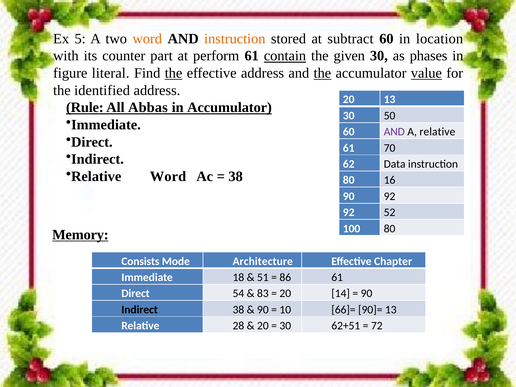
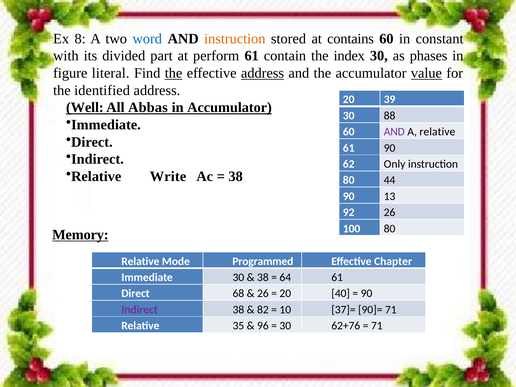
5: 5 -> 8
word at (147, 39) colour: orange -> blue
subtract: subtract -> contains
location: location -> constant
counter: counter -> divided
contain underline: present -> none
given: given -> index
address at (263, 73) underline: none -> present
the at (322, 73) underline: present -> none
20 13: 13 -> 39
Rule: Rule -> Well
50: 50 -> 88
61 70: 70 -> 90
Data: Data -> Only
Relative Word: Word -> Write
16: 16 -> 44
90 92: 92 -> 13
92 52: 52 -> 26
Consists at (140, 261): Consists -> Relative
Architecture: Architecture -> Programmed
Immediate 18: 18 -> 30
51 at (263, 277): 51 -> 38
86: 86 -> 64
54: 54 -> 68
83 at (263, 293): 83 -> 26
14: 14 -> 40
Indirect at (140, 310) colour: black -> purple
90 at (263, 310): 90 -> 82
66]=: 66]= -> 37]=
90]= 13: 13 -> 71
28: 28 -> 35
20 at (263, 326): 20 -> 96
62+51: 62+51 -> 62+76
72 at (377, 326): 72 -> 71
